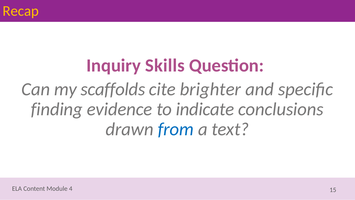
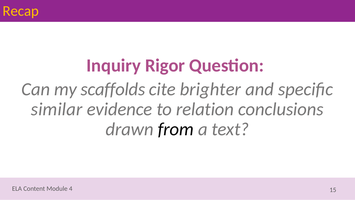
Skills: Skills -> Rigor
finding: finding -> similar
indicate: indicate -> relation
from colour: blue -> black
